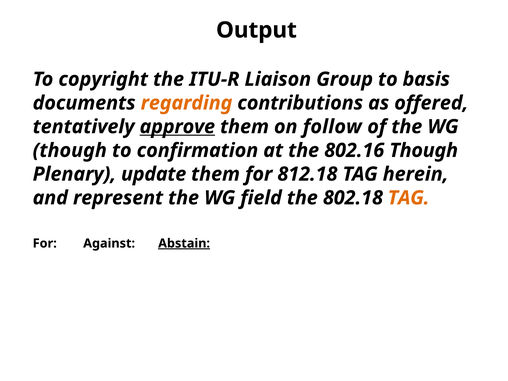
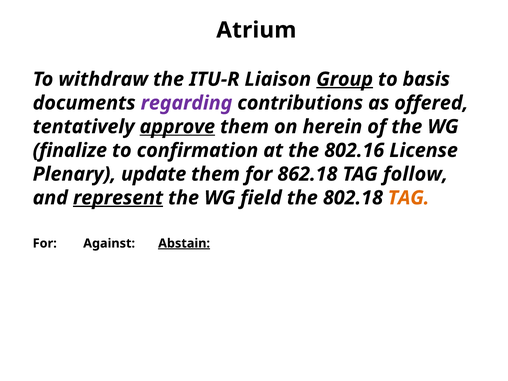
Output: Output -> Atrium
copyright: copyright -> withdraw
Group underline: none -> present
regarding colour: orange -> purple
follow: follow -> herein
though at (70, 150): though -> finalize
802.16 Though: Though -> License
812.18: 812.18 -> 862.18
herein: herein -> follow
represent underline: none -> present
